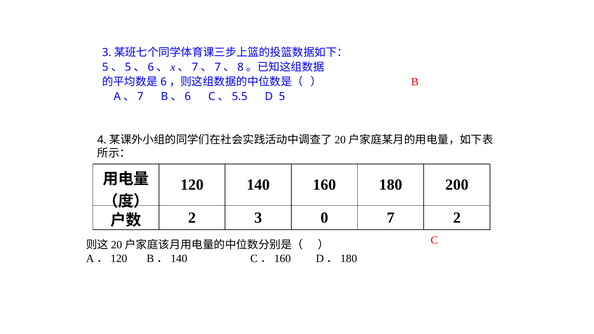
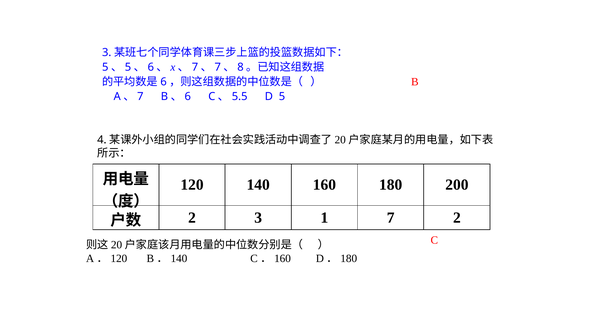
0: 0 -> 1
